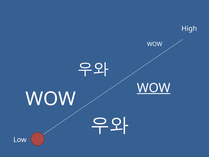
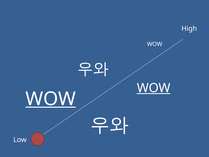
WOW at (51, 99) underline: none -> present
